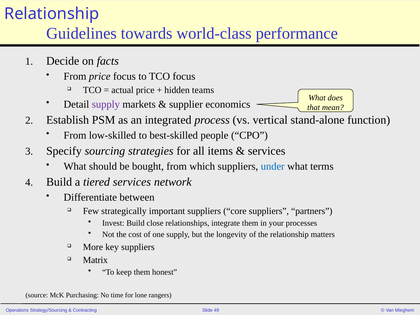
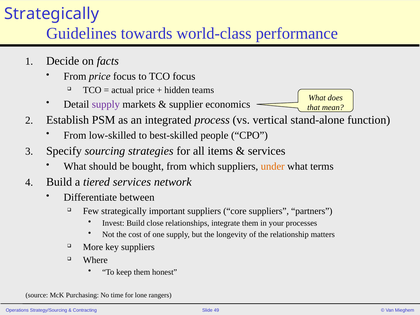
Relationship at (52, 14): Relationship -> Strategically
under colour: blue -> orange
Matrix: Matrix -> Where
